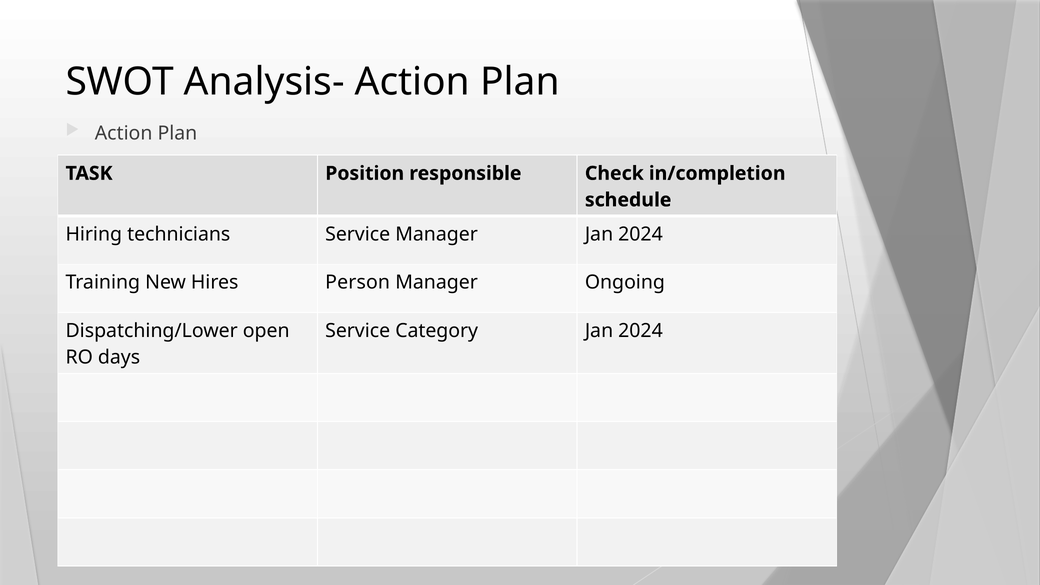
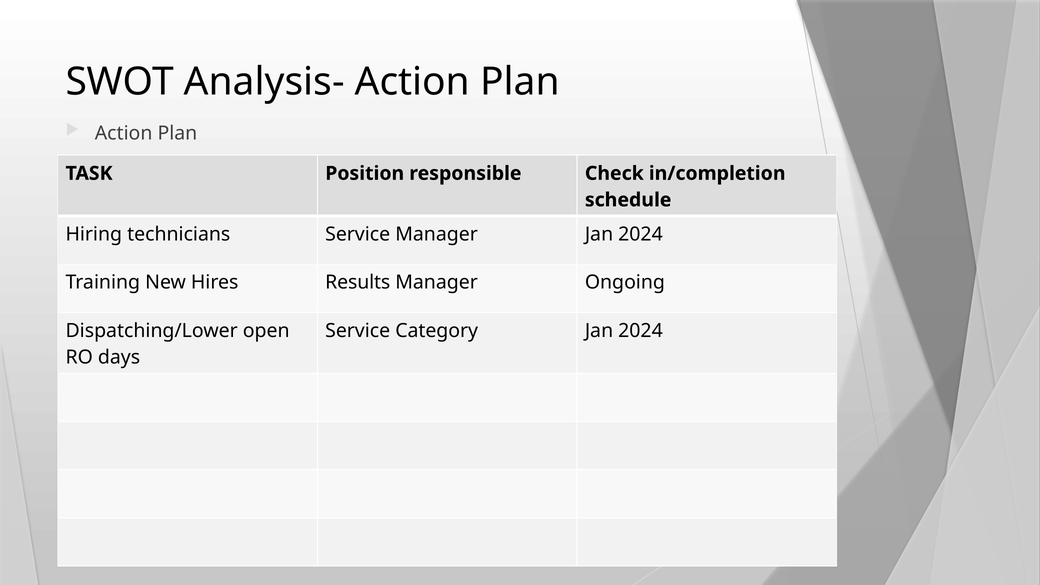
Person: Person -> Results
